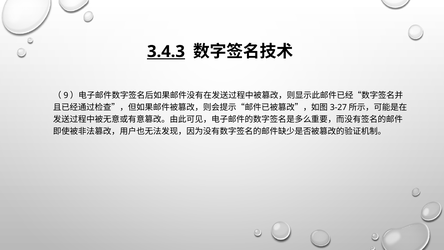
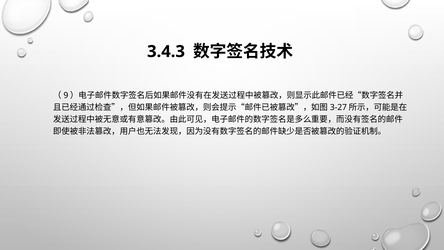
3.4.3 underline: present -> none
